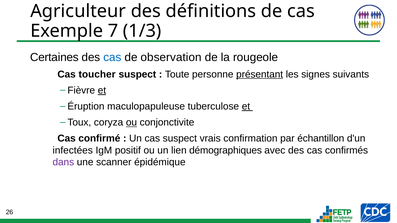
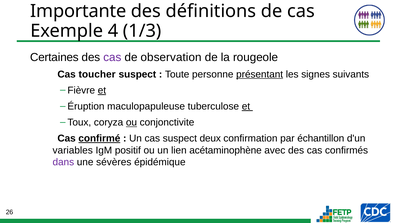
Agriculteur: Agriculteur -> Importante
7: 7 -> 4
cas at (112, 57) colour: blue -> purple
confirmé underline: none -> present
vrais: vrais -> deux
infectées: infectées -> variables
démographiques: démographiques -> acétaminophène
scanner: scanner -> sévères
